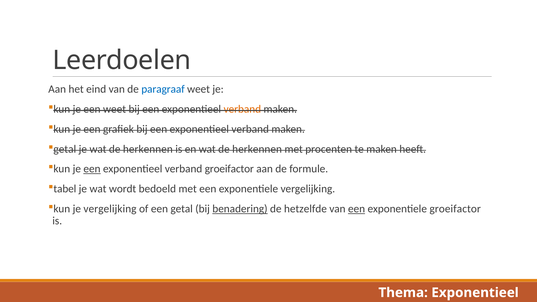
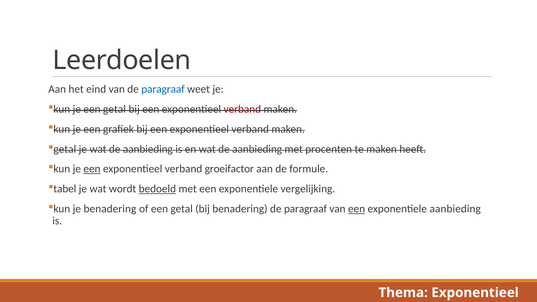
je een weet: weet -> getal
verband at (242, 109) colour: orange -> red
je wat de herkennen: herkennen -> aanbieding
en wat de herkennen: herkennen -> aanbieding
bedoeld underline: none -> present
je vergelijking: vergelijking -> benadering
benadering at (240, 209) underline: present -> none
hetzelfde at (305, 209): hetzelfde -> paragraaf
exponentiele groeifactor: groeifactor -> aanbieding
